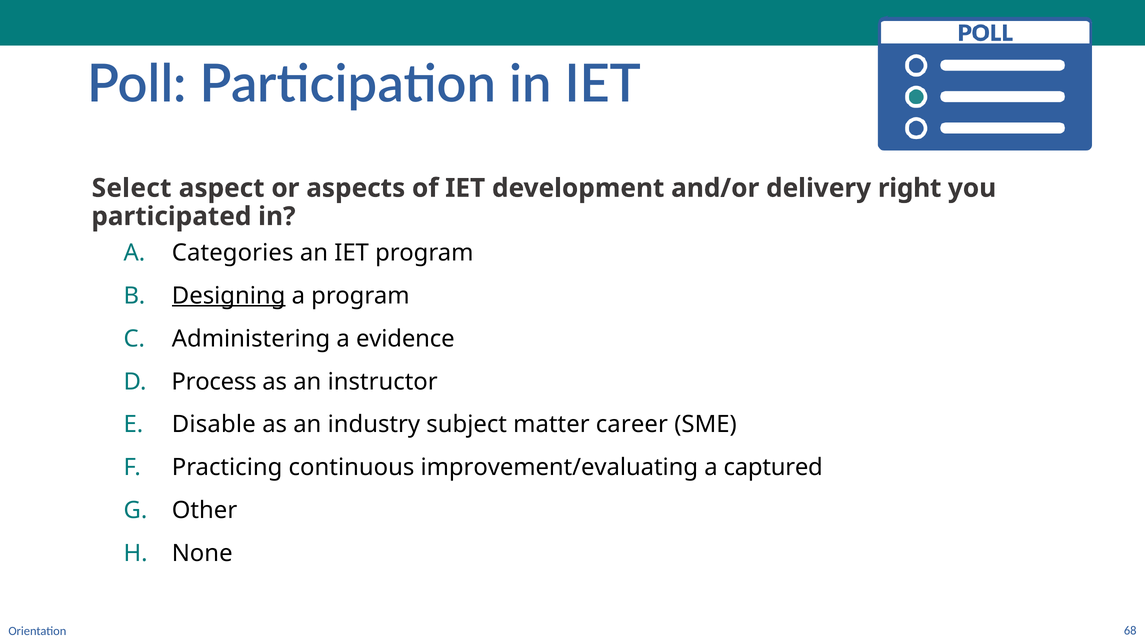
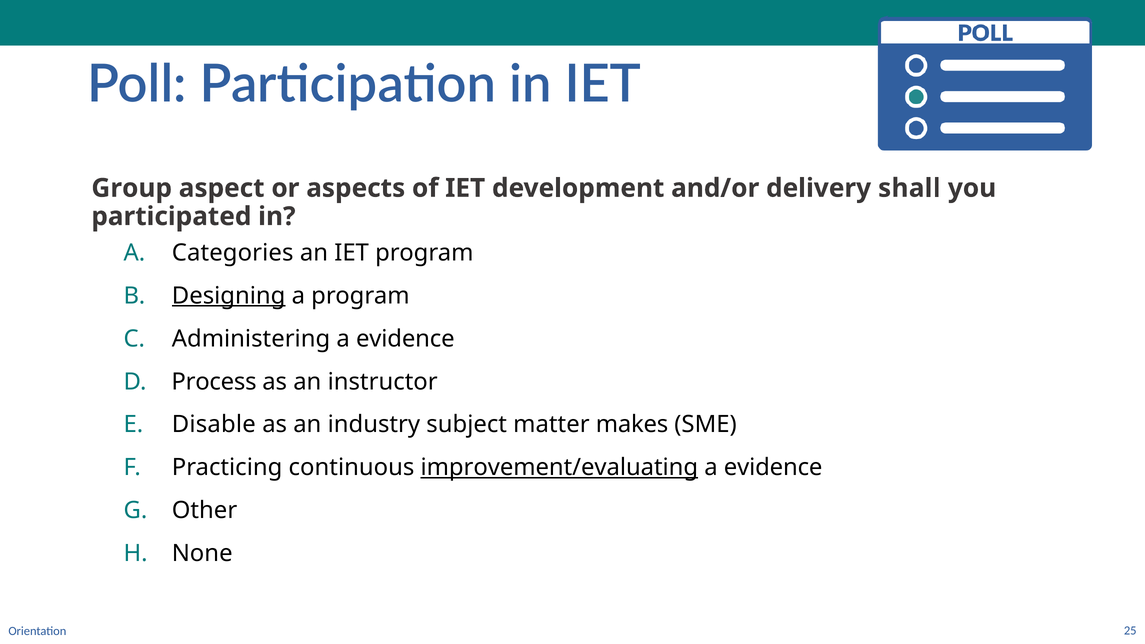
Select: Select -> Group
right: right -> shall
career: career -> makes
improvement/evaluating underline: none -> present
captured at (773, 468): captured -> evidence
68: 68 -> 25
